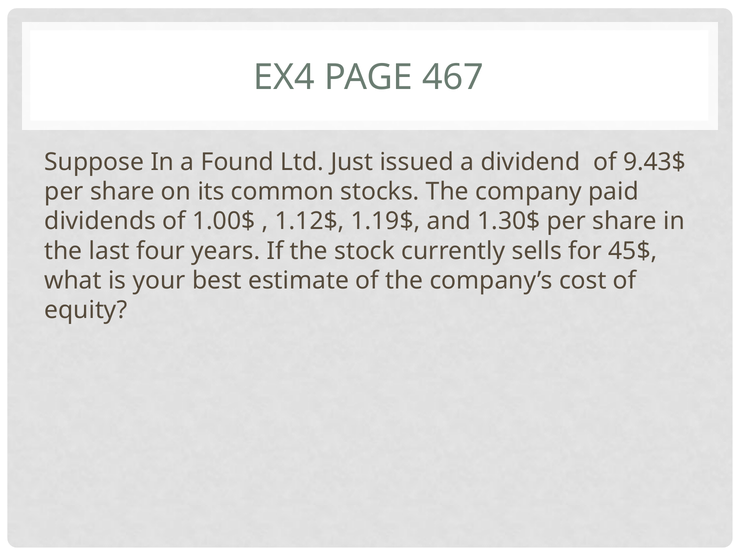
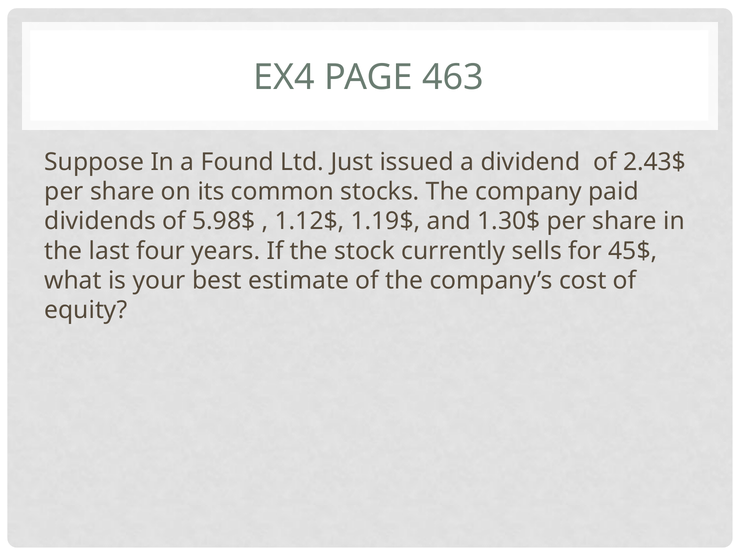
467: 467 -> 463
9.43$: 9.43$ -> 2.43$
1.00$: 1.00$ -> 5.98$
